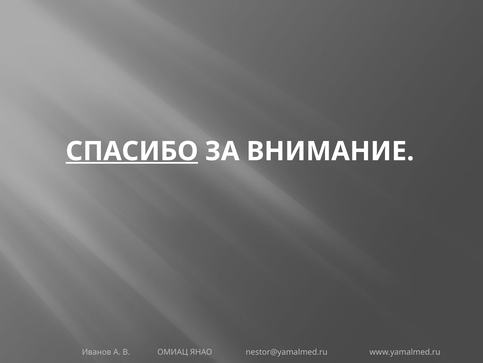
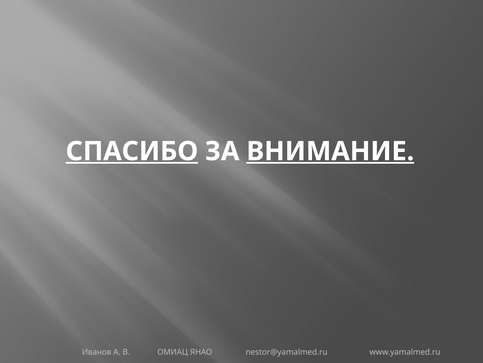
ВНИМАНИЕ underline: none -> present
